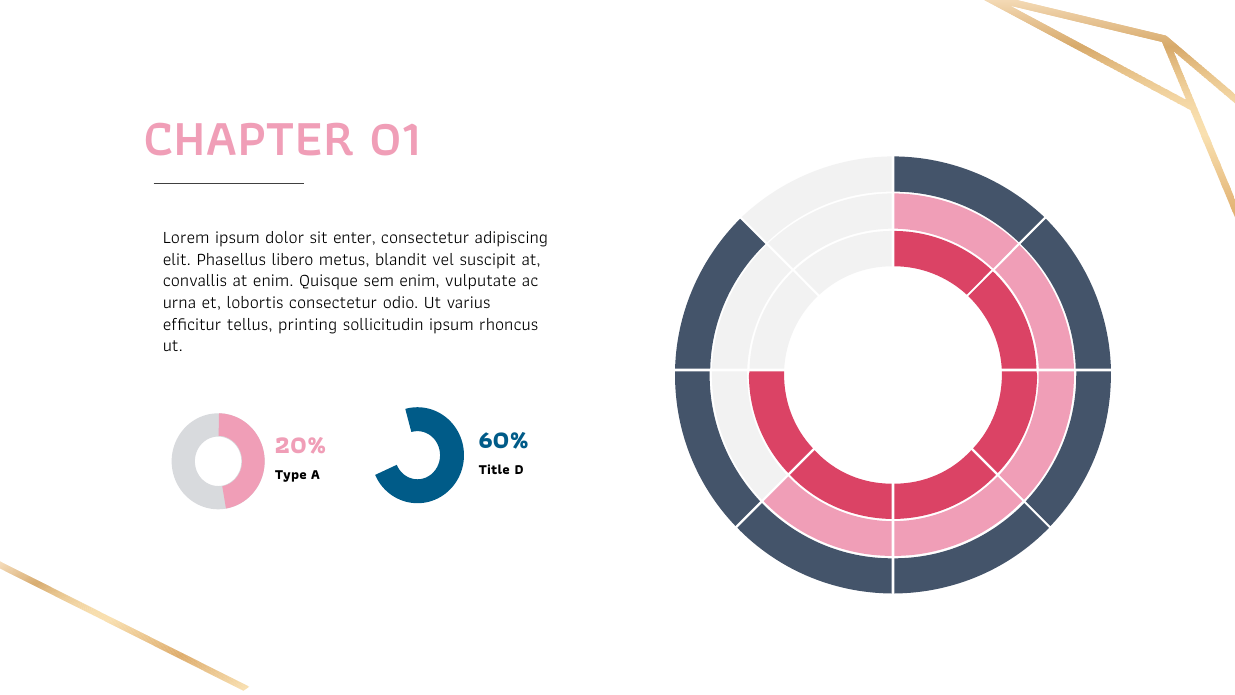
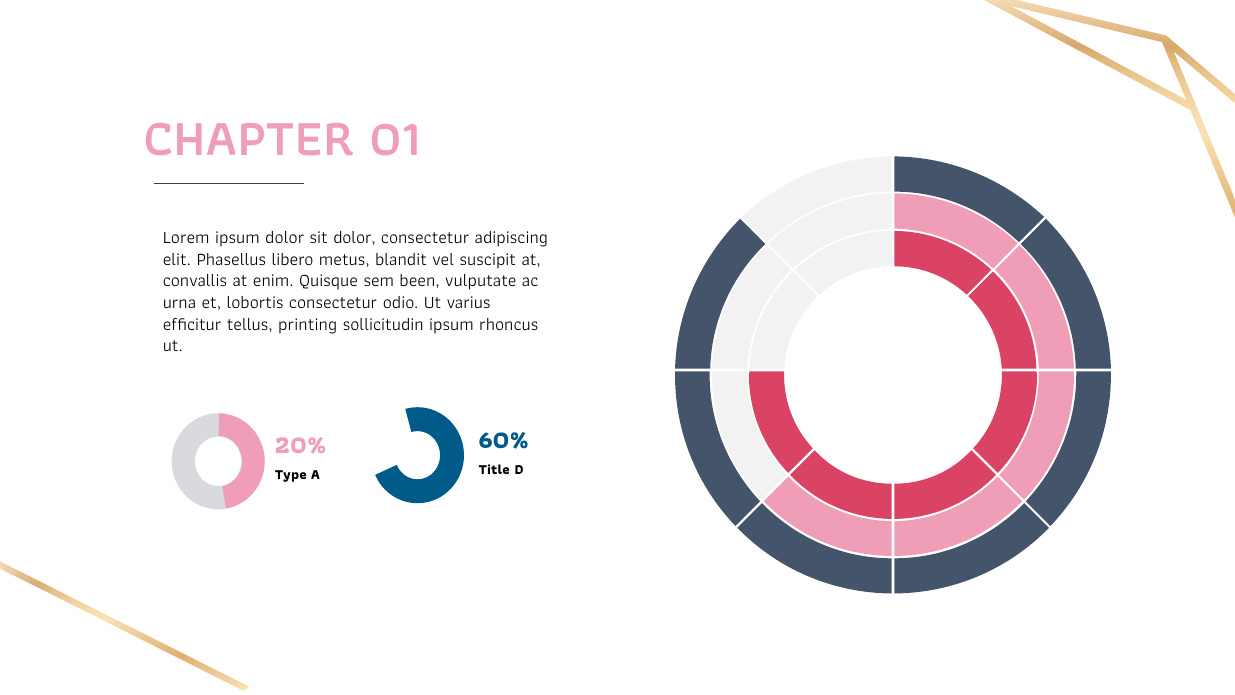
sit enter: enter -> dolor
sem enim: enim -> been
